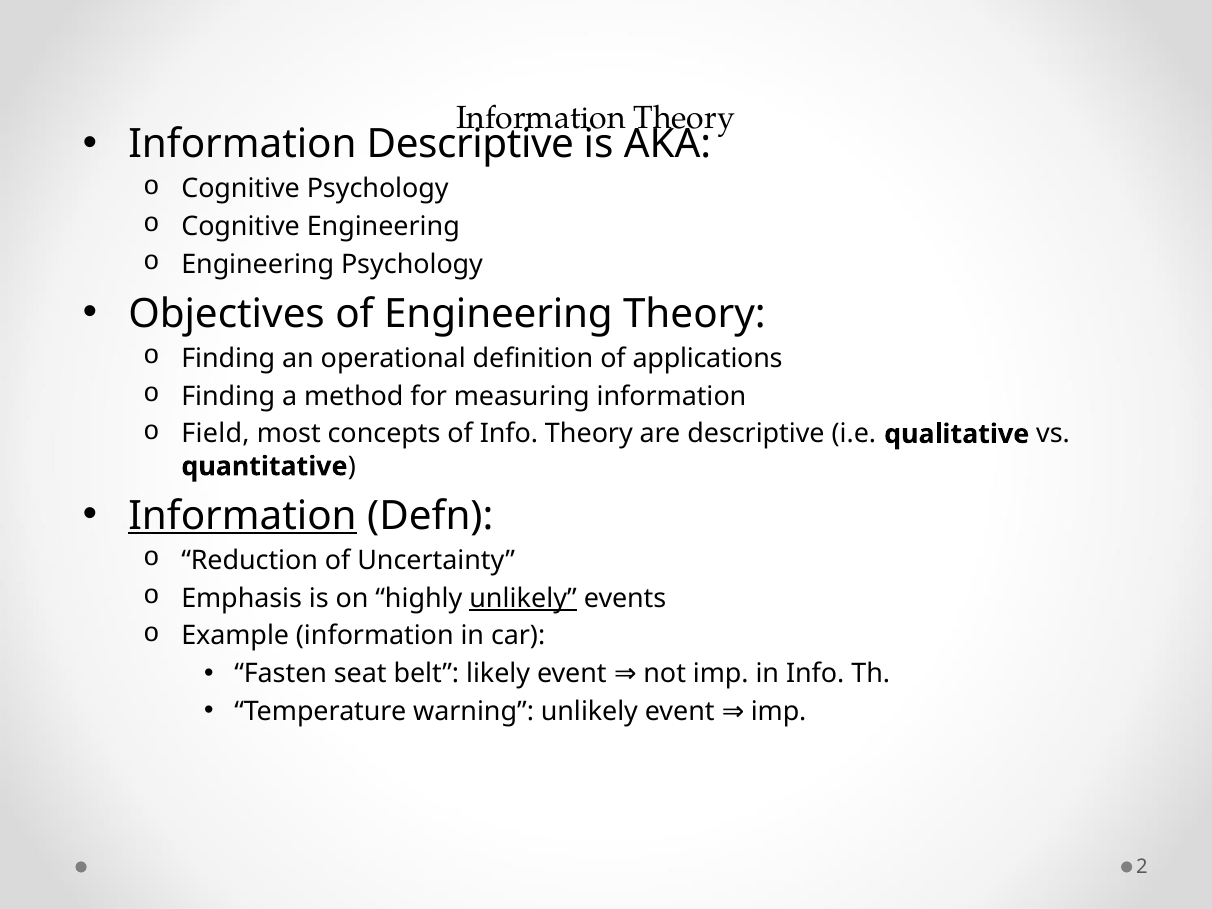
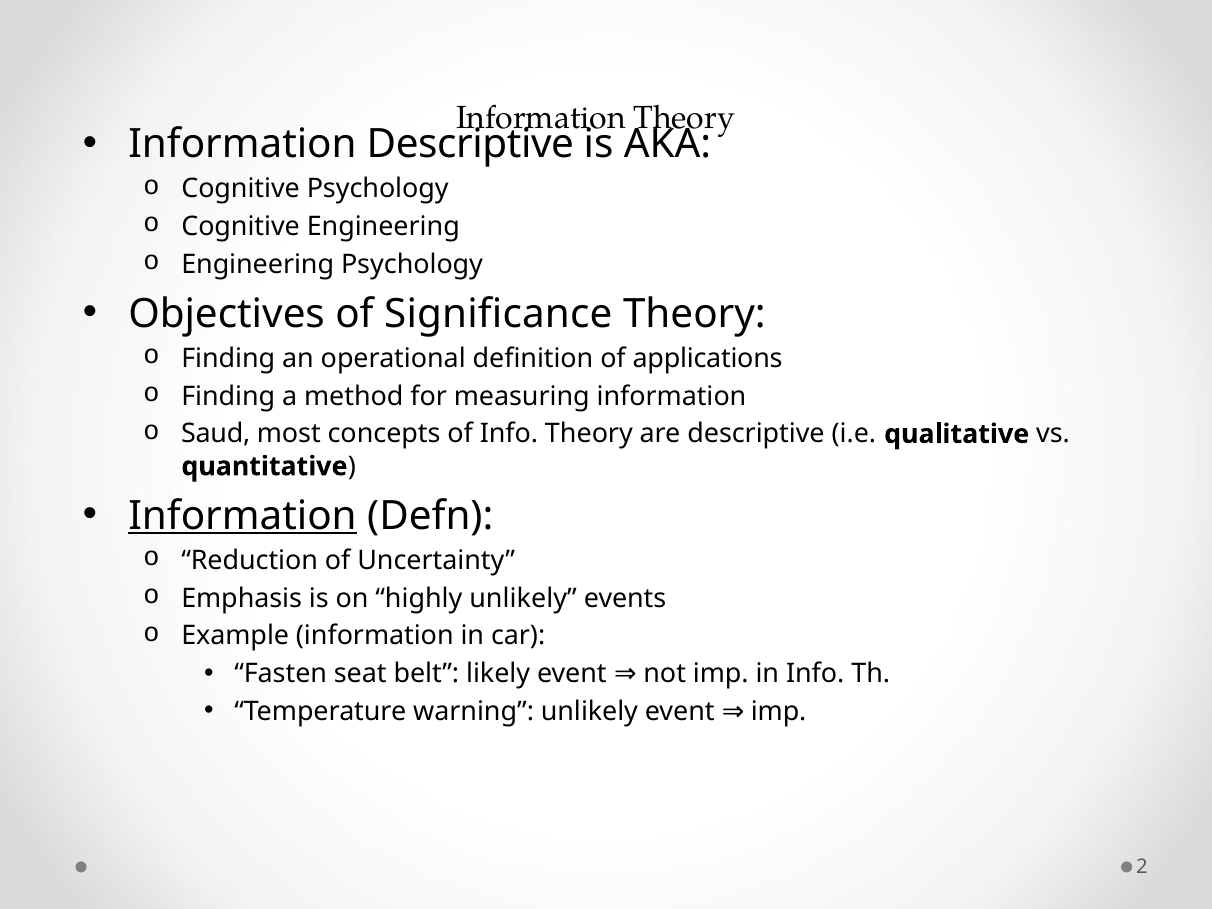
of Engineering: Engineering -> Significance
Field: Field -> Saud
unlikely at (523, 598) underline: present -> none
